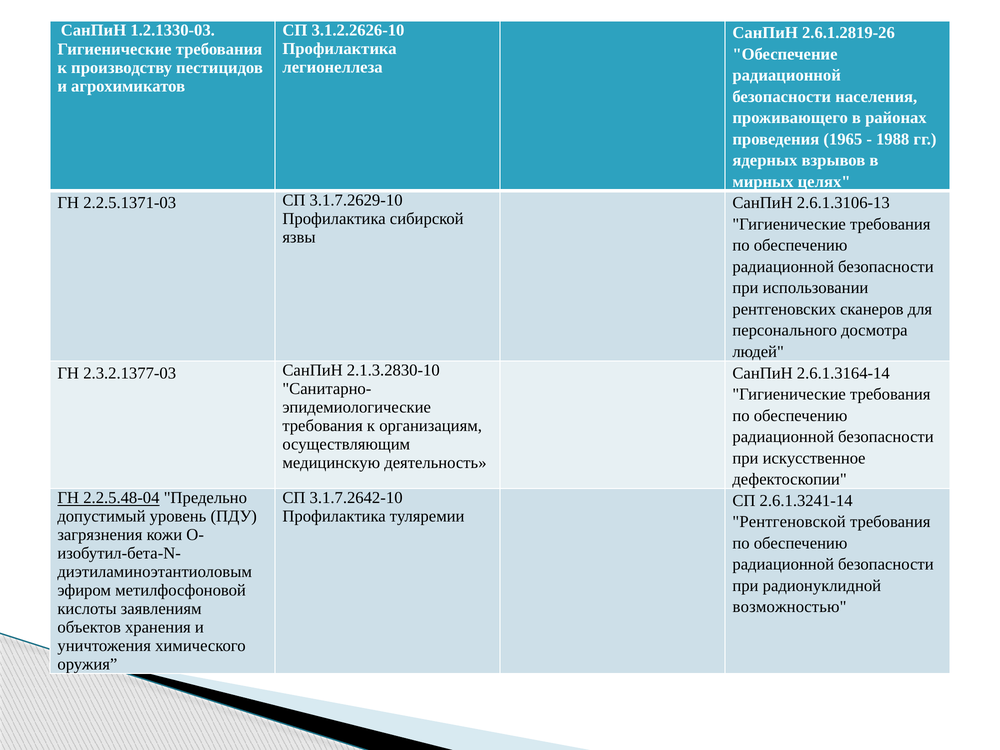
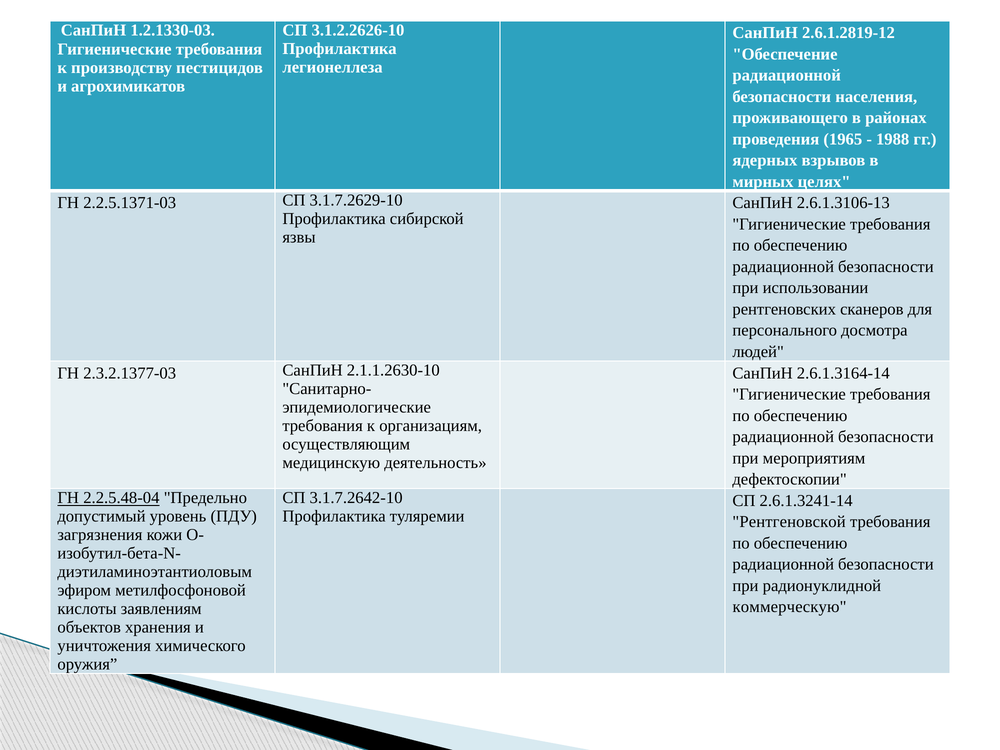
2.6.1.2819-26: 2.6.1.2819-26 -> 2.6.1.2819-12
2.1.3.2830-10: 2.1.3.2830-10 -> 2.1.1.2630-10
искусственное: искусственное -> мероприятиям
возможностью: возможностью -> коммерческую
